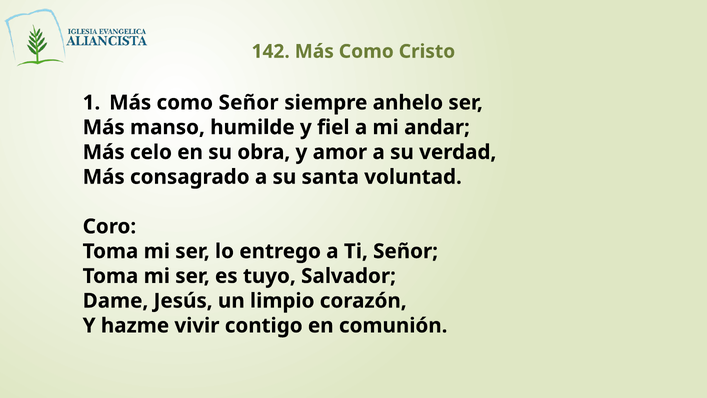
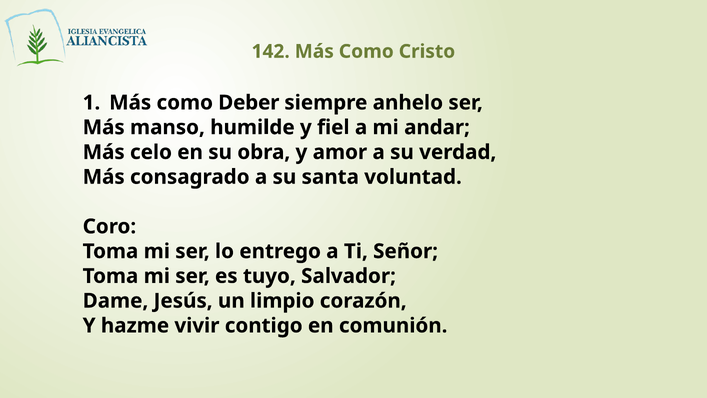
como Señor: Señor -> Deber
